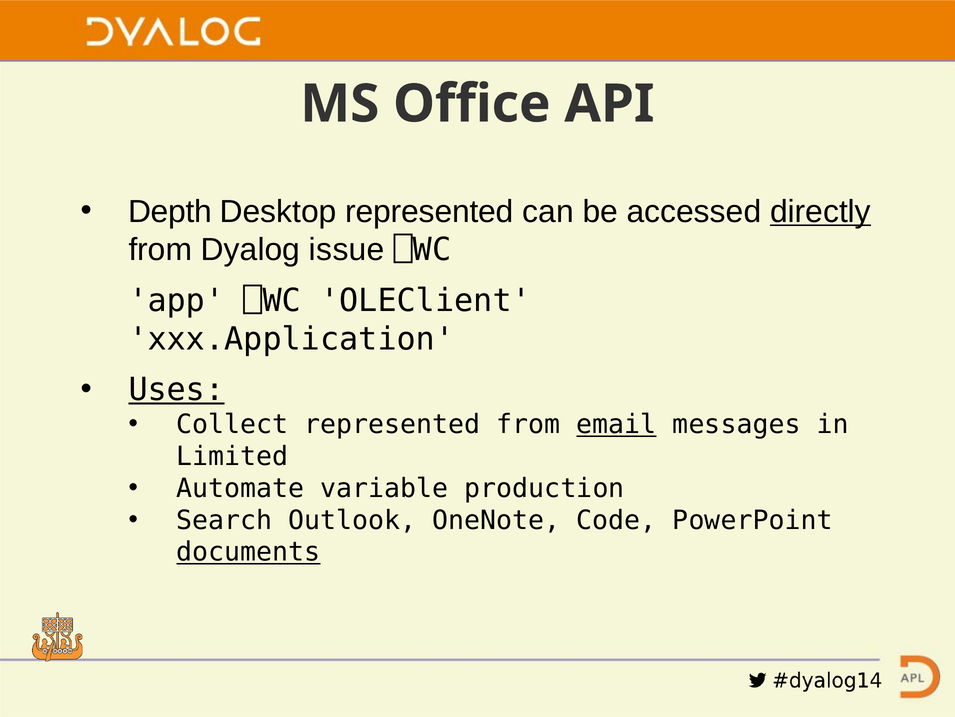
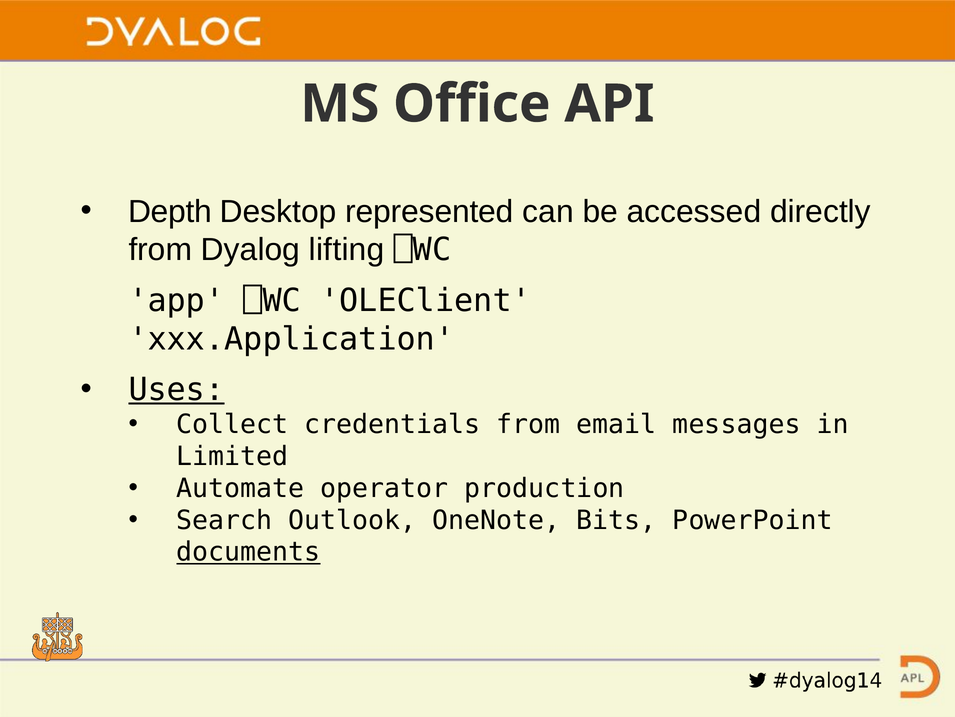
directly underline: present -> none
issue: issue -> lifting
Collect represented: represented -> credentials
email underline: present -> none
variable: variable -> operator
Code: Code -> Bits
